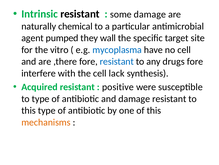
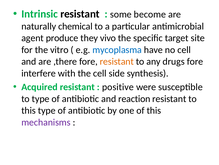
some damage: damage -> become
pumped: pumped -> produce
wall: wall -> vivo
resistant at (117, 61) colour: blue -> orange
lack: lack -> side
and damage: damage -> reaction
mechanisms colour: orange -> purple
